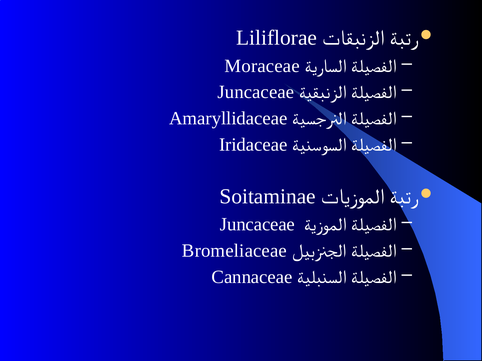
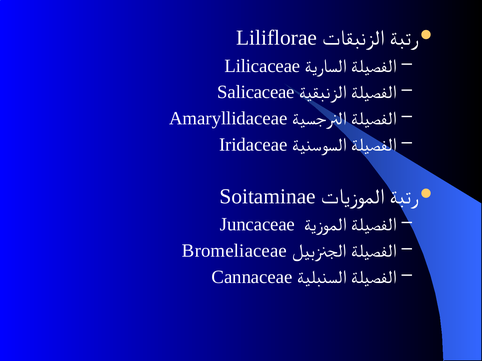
Moraceae: Moraceae -> Lilicaceae
Juncaceae at (256, 92): Juncaceae -> Salicaceae
